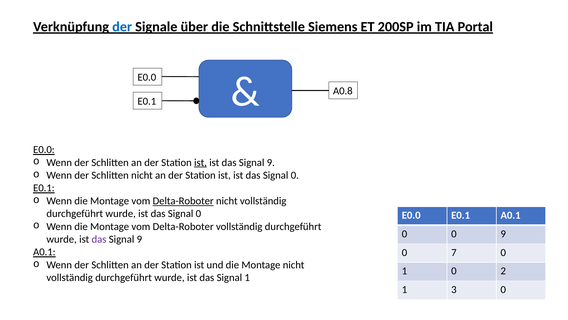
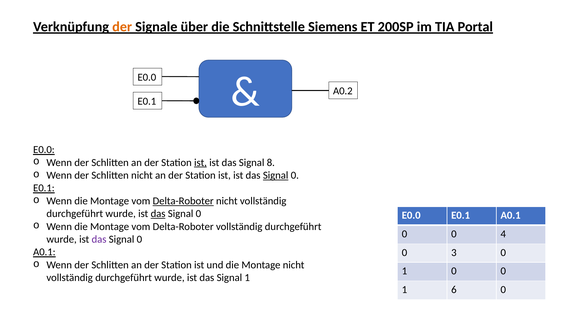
der at (122, 27) colour: blue -> orange
A0.8: A0.8 -> A0.2
9 at (271, 162): 9 -> 8
Signal at (276, 175) underline: none -> present
das at (158, 213) underline: none -> present
0 9: 9 -> 4
9 at (139, 239): 9 -> 0
7: 7 -> 3
1 0 2: 2 -> 0
3: 3 -> 6
